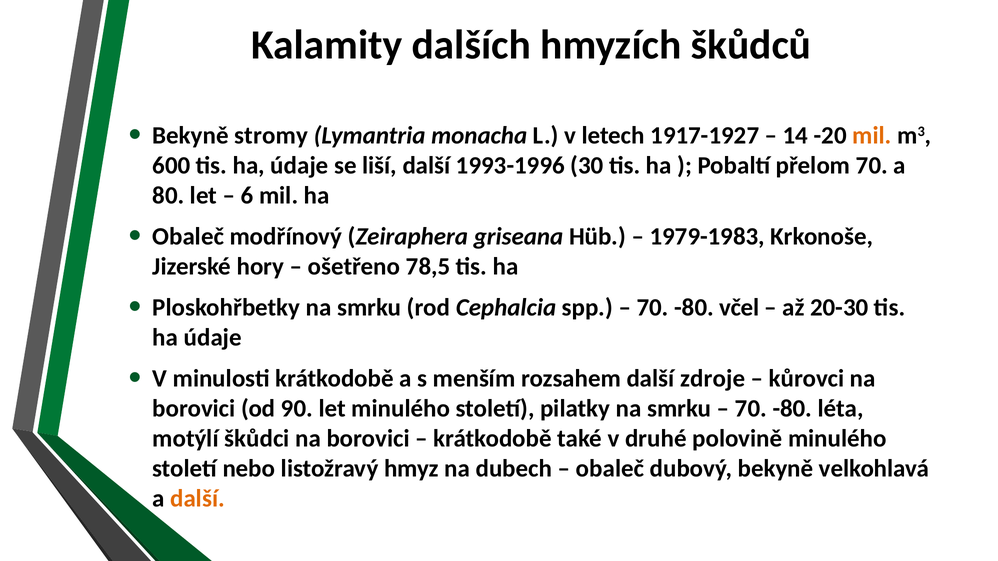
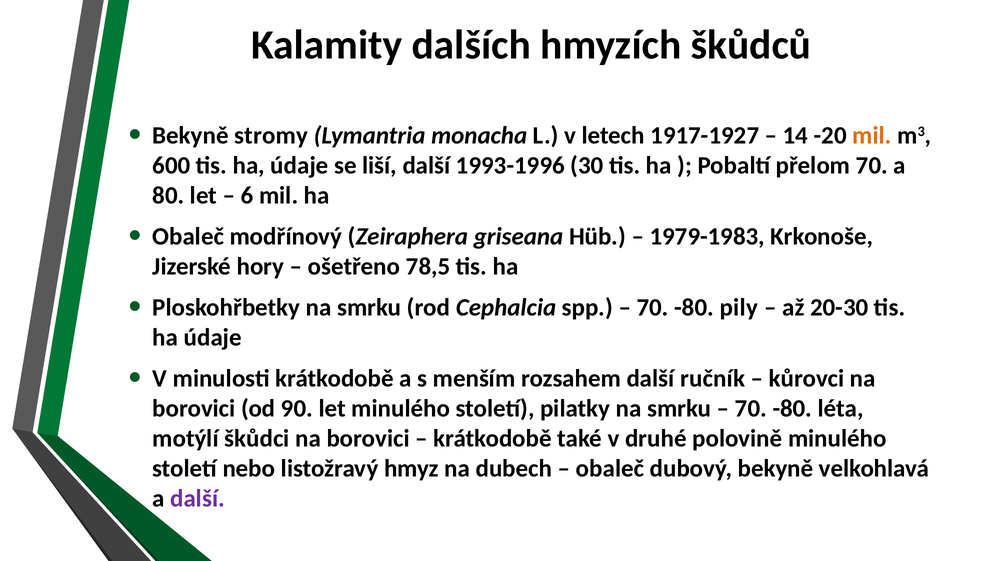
včel: včel -> pily
zdroje: zdroje -> ručník
další at (198, 499) colour: orange -> purple
